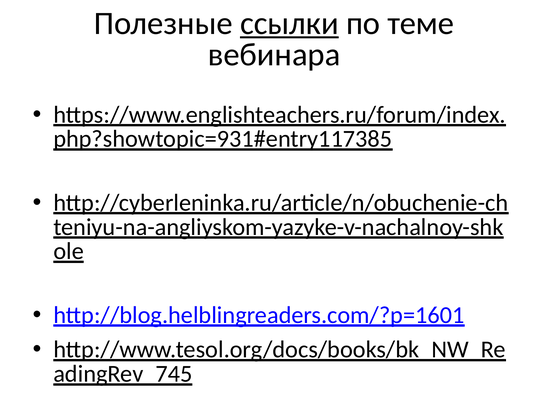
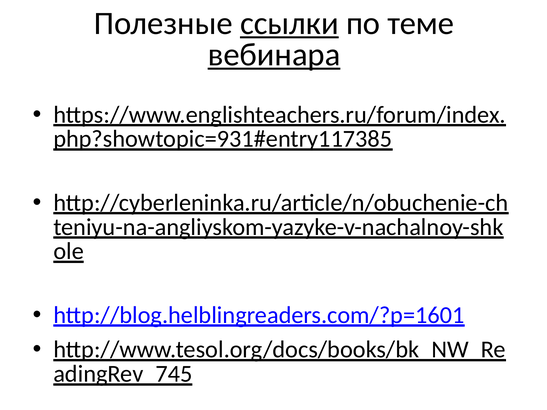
вебинара underline: none -> present
